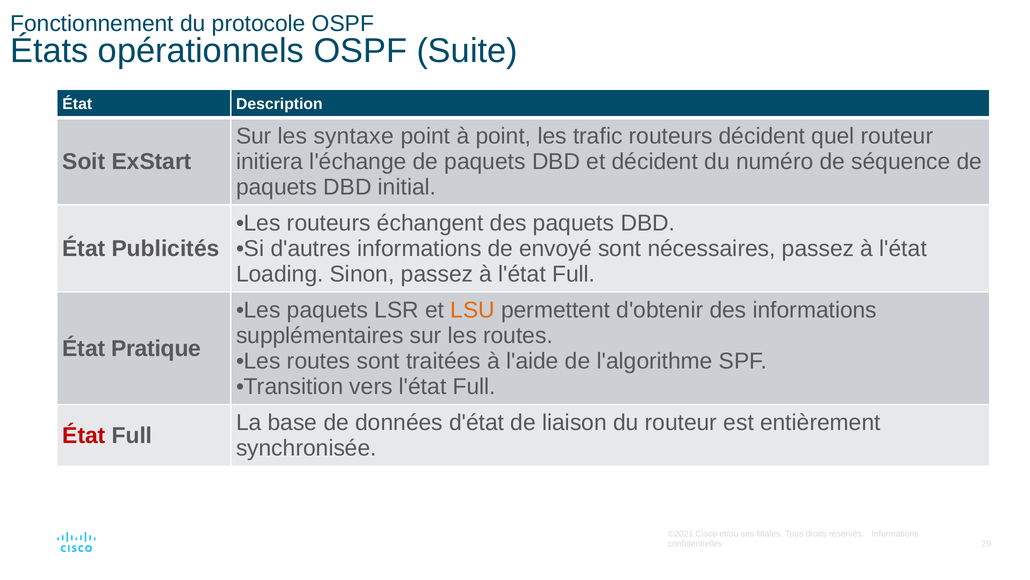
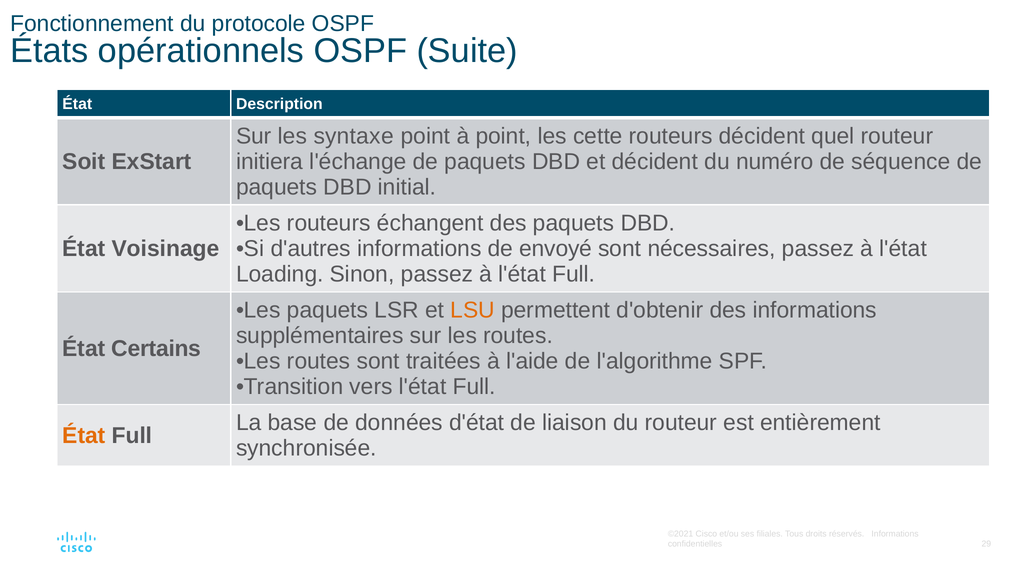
trafic: trafic -> cette
Publicités: Publicités -> Voisinage
Pratique: Pratique -> Certains
État at (84, 435) colour: red -> orange
